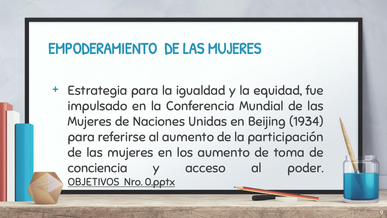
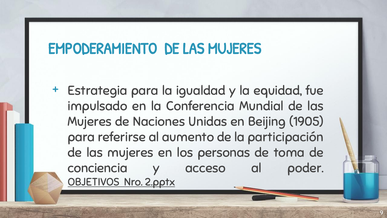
1934: 1934 -> 1905
los aumento: aumento -> personas
0.pptx: 0.pptx -> 2.pptx
